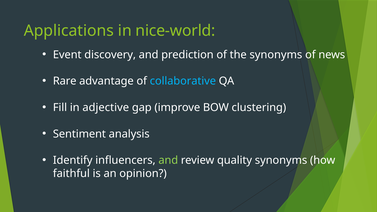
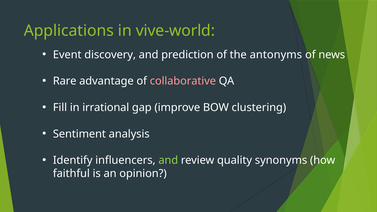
nice-world: nice-world -> vive-world
the synonyms: synonyms -> antonyms
collaborative colour: light blue -> pink
adjective: adjective -> irrational
